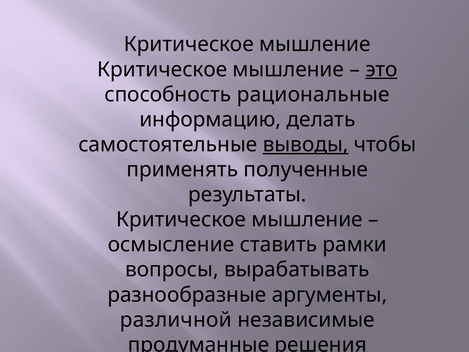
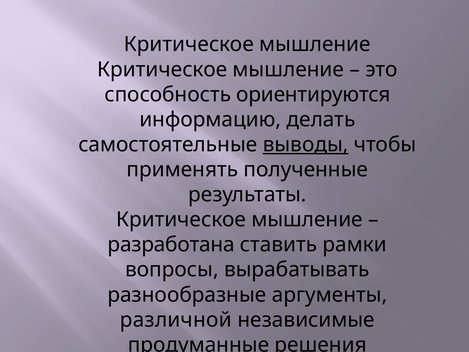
это underline: present -> none
рациональные: рациональные -> ориентируются
осмысление: осмысление -> разработана
